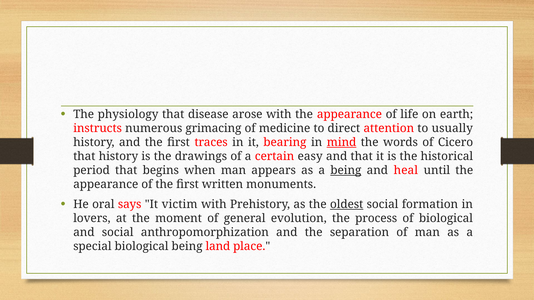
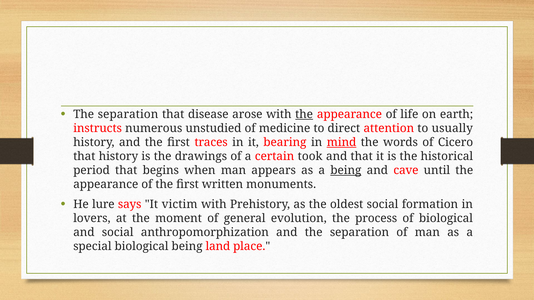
physiology at (128, 115): physiology -> separation
the at (304, 115) underline: none -> present
grimacing: grimacing -> unstudied
easy: easy -> took
heal: heal -> cave
oral: oral -> lure
oldest underline: present -> none
